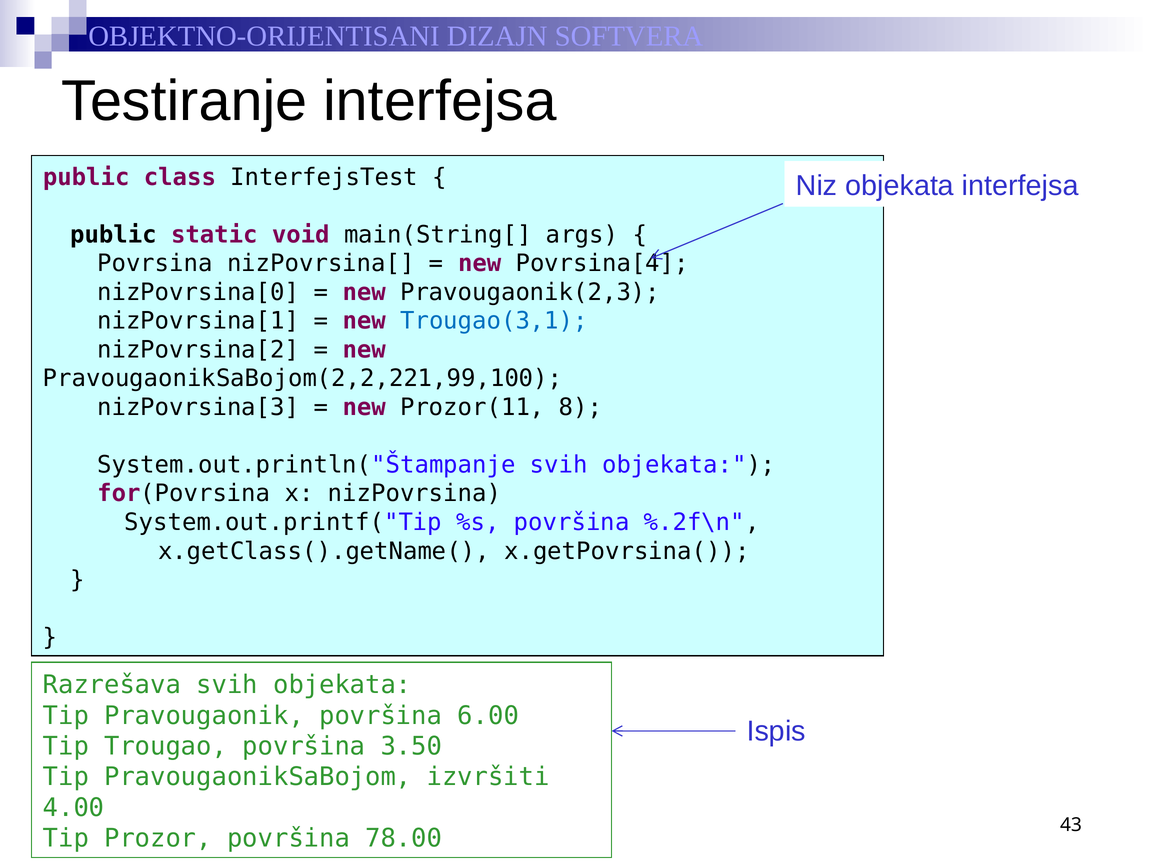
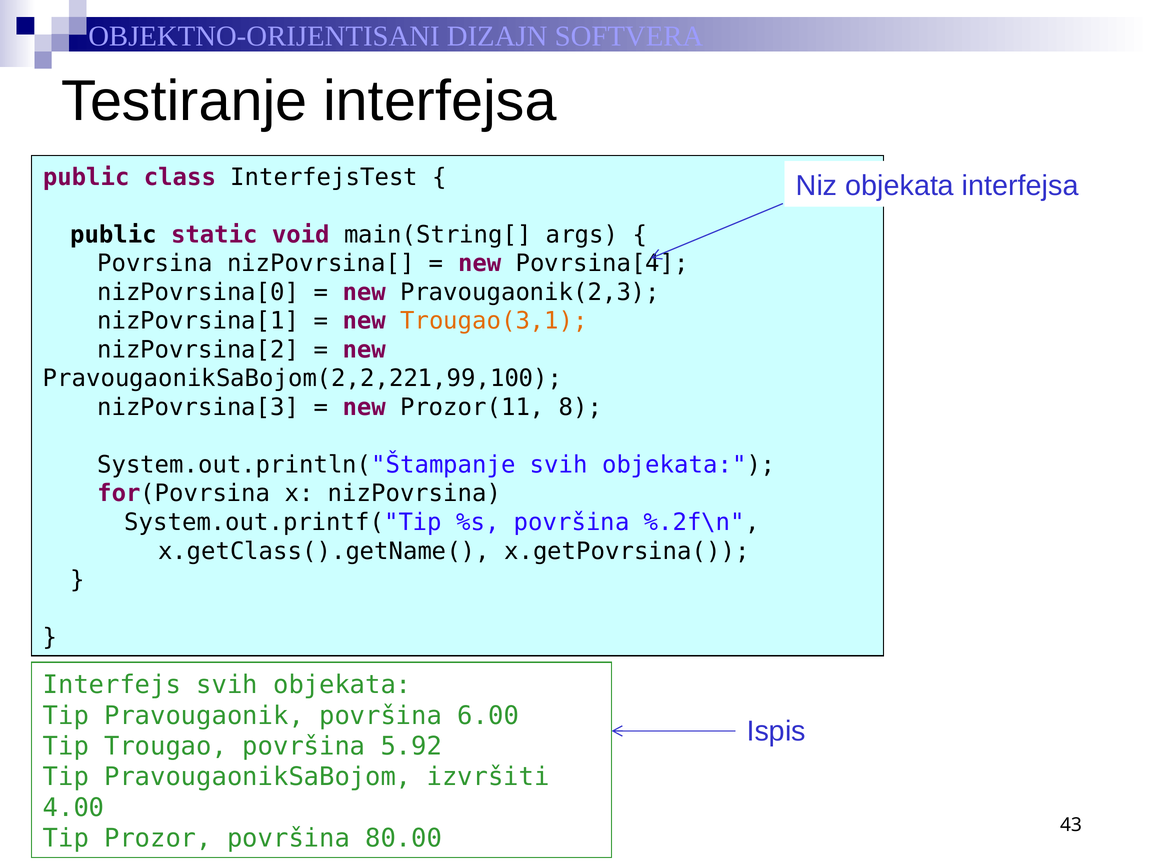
Trougao(3,1 colour: blue -> orange
Razrešava: Razrešava -> Interfejs
3.50: 3.50 -> 5.92
78.00: 78.00 -> 80.00
